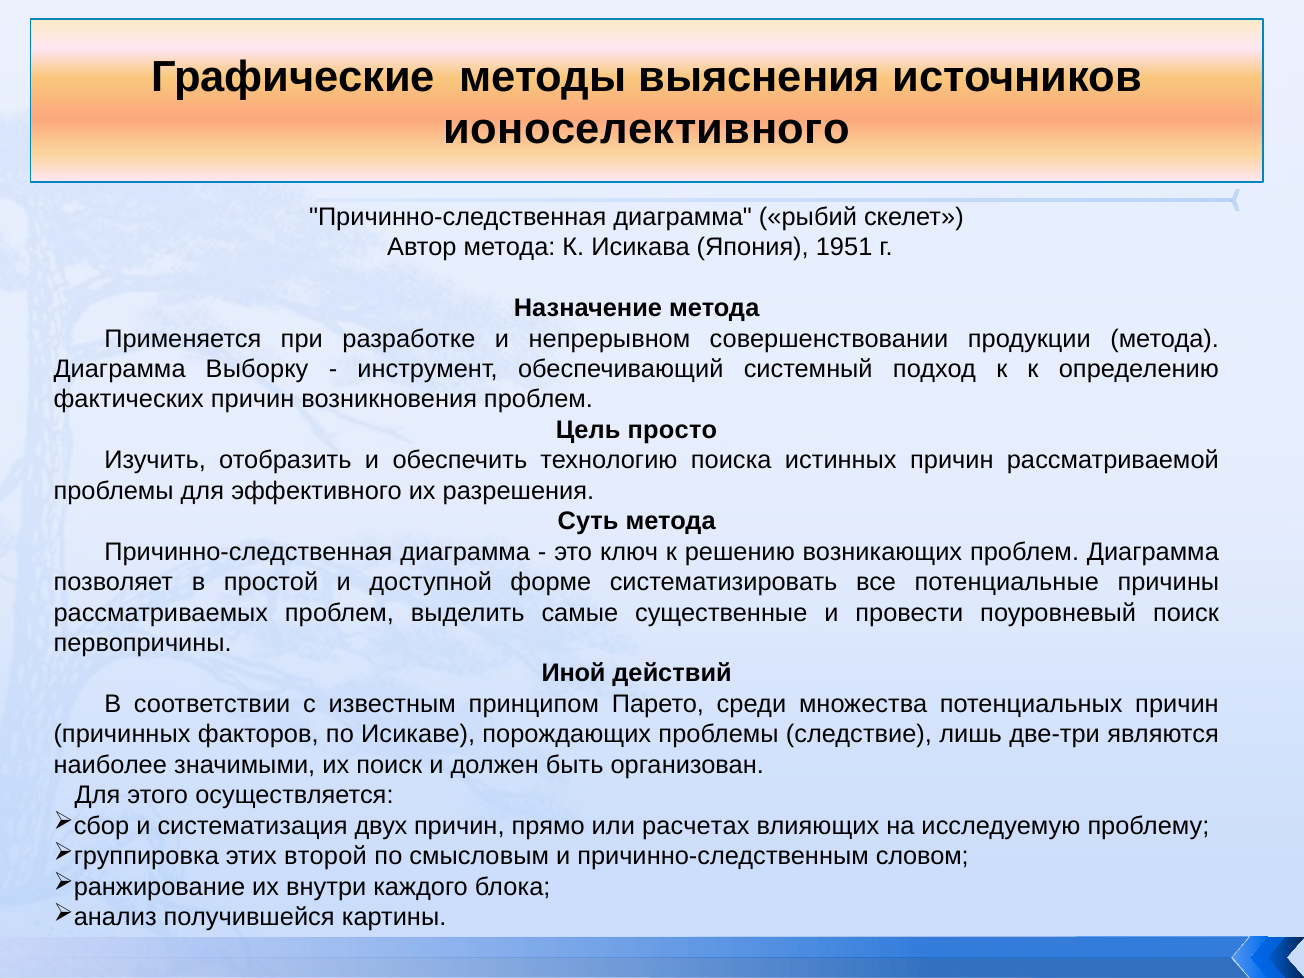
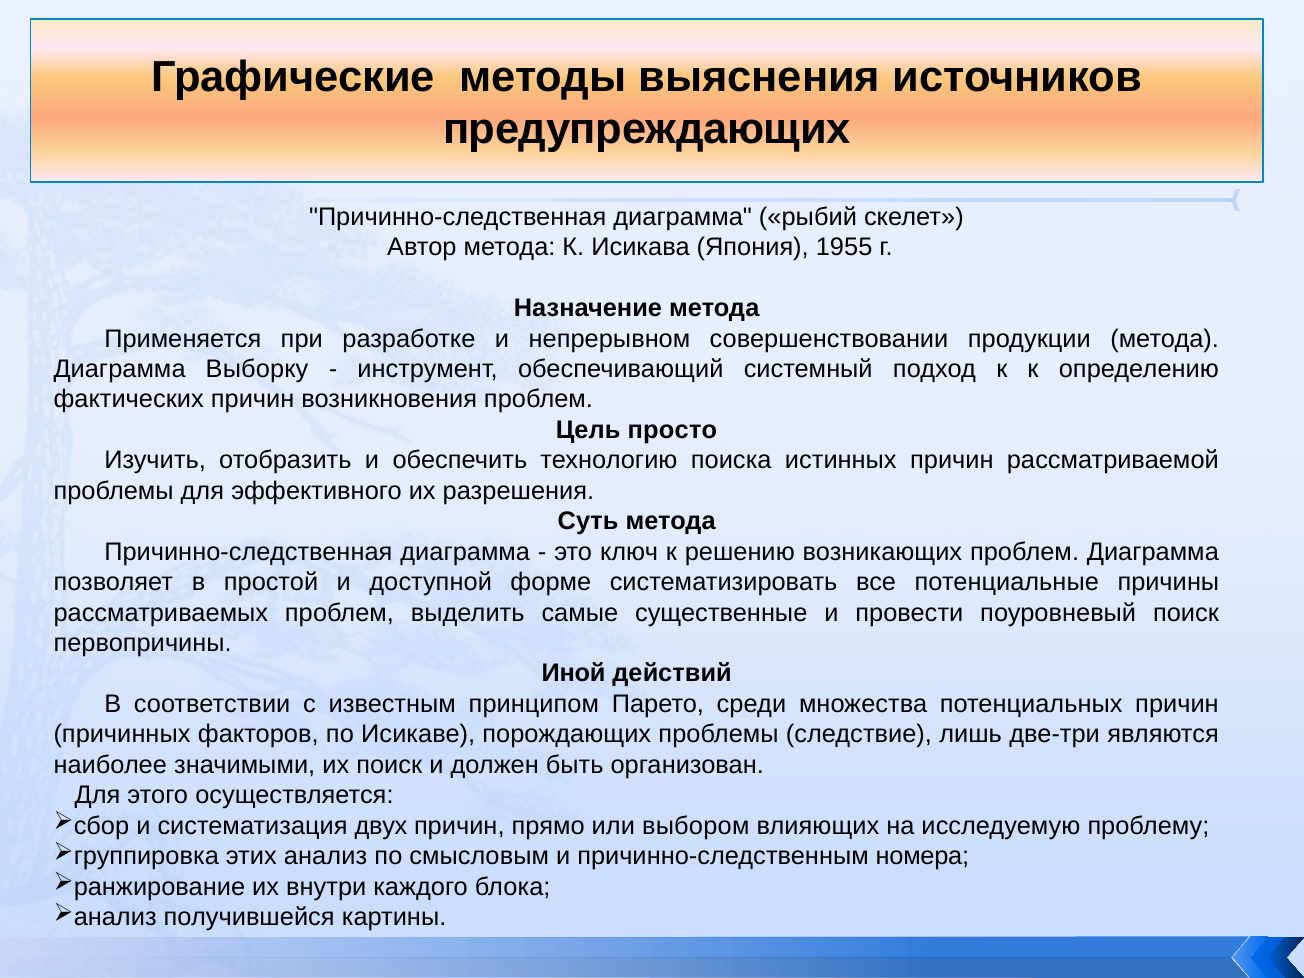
ионоселективного: ионоселективного -> предупреждающих
1951: 1951 -> 1955
расчетах: расчетах -> выбором
второй: второй -> анализ
словом: словом -> номера
